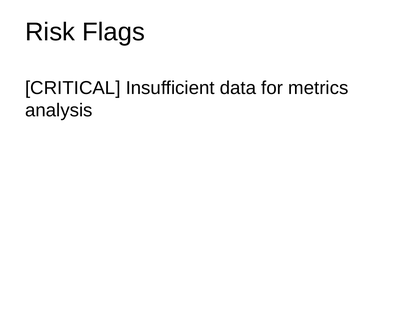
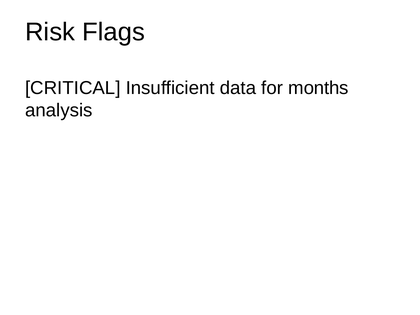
metrics: metrics -> months
